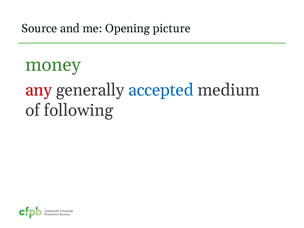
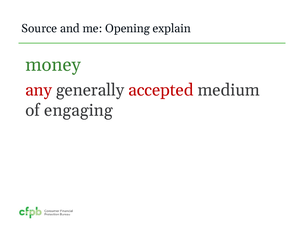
picture: picture -> explain
accepted colour: blue -> red
following: following -> engaging
